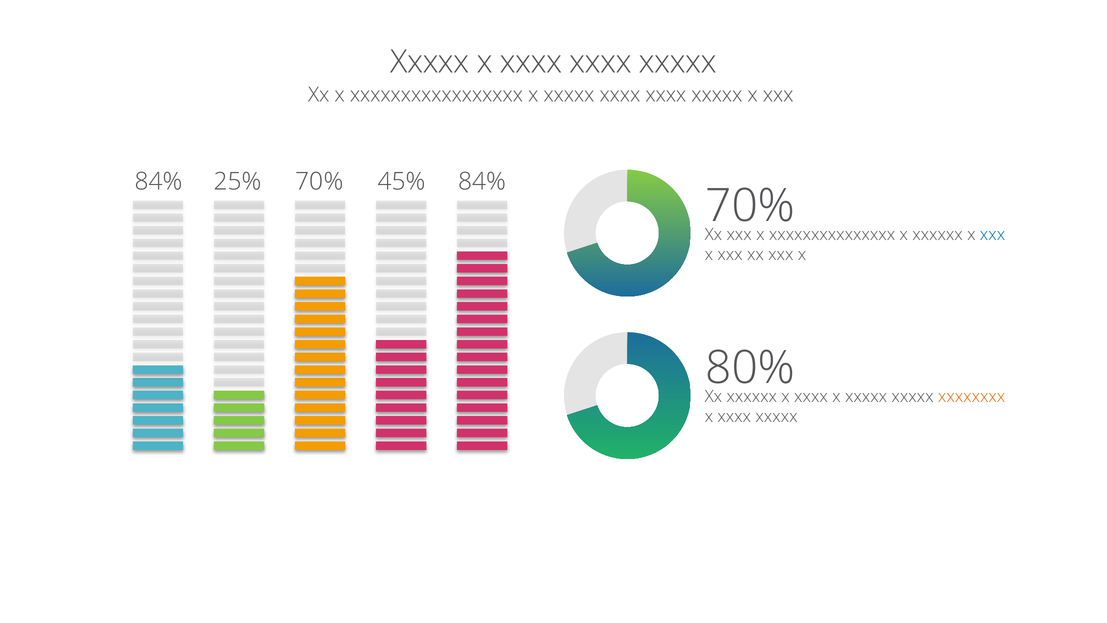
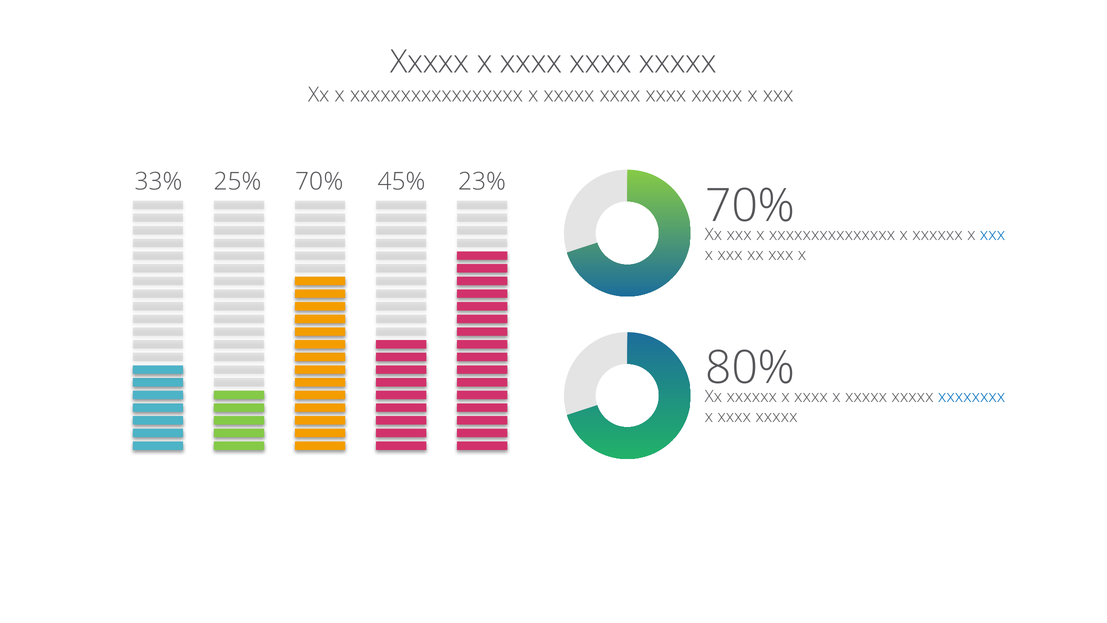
84% at (158, 182): 84% -> 33%
45% 84%: 84% -> 23%
xxxxxxxx colour: orange -> blue
